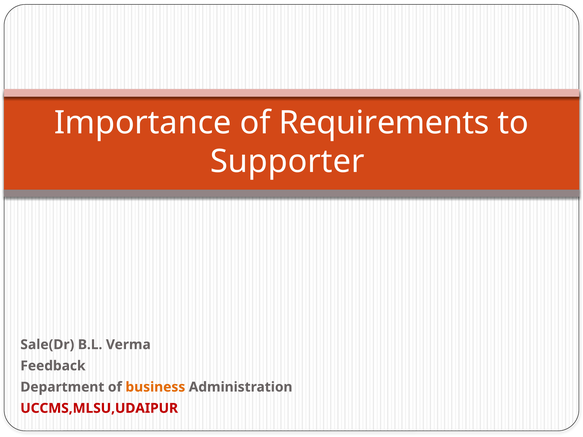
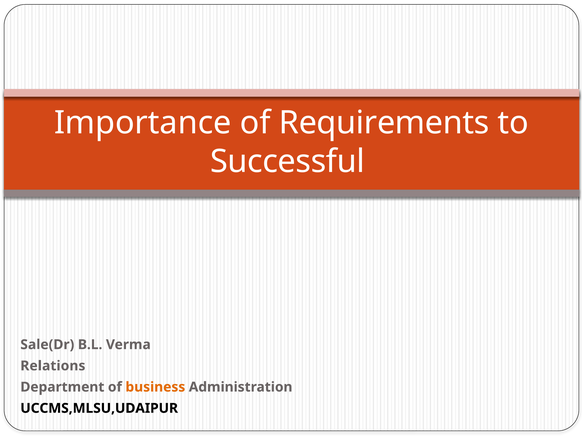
Supporter: Supporter -> Successful
Feedback: Feedback -> Relations
UCCMS,MLSU,UDAIPUR colour: red -> black
